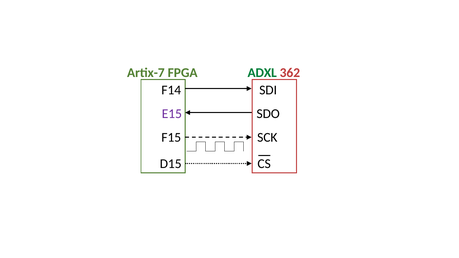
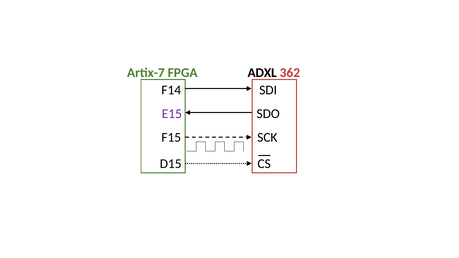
ADXL colour: green -> black
